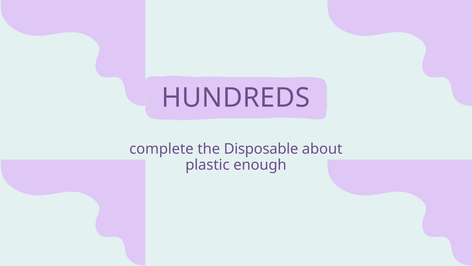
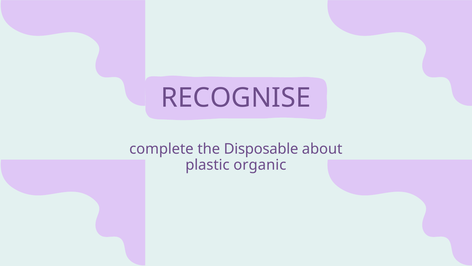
HUNDREDS: HUNDREDS -> RECOGNISE
enough: enough -> organic
